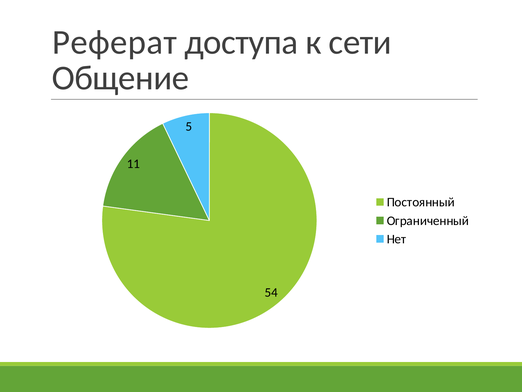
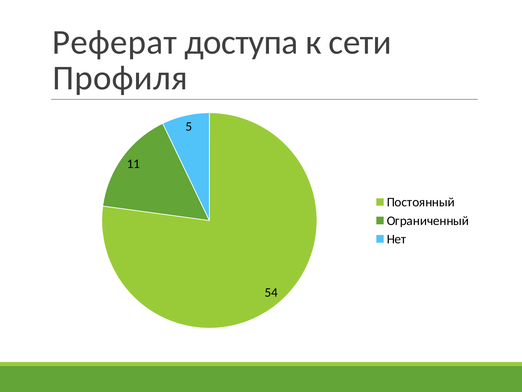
Общение: Общение -> Профиля
